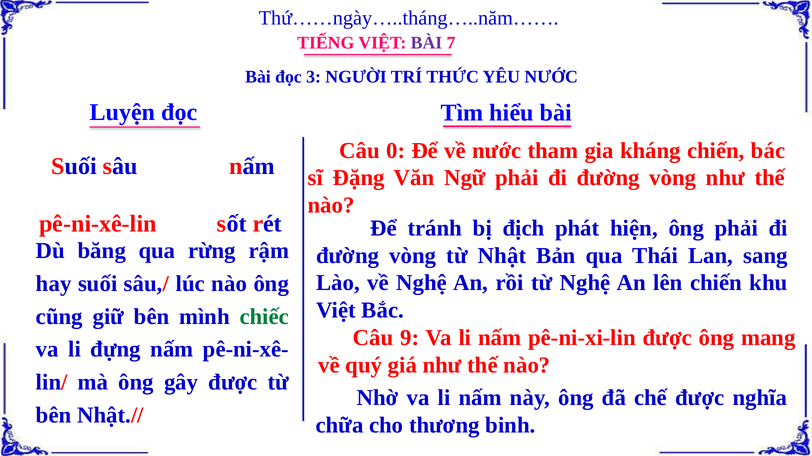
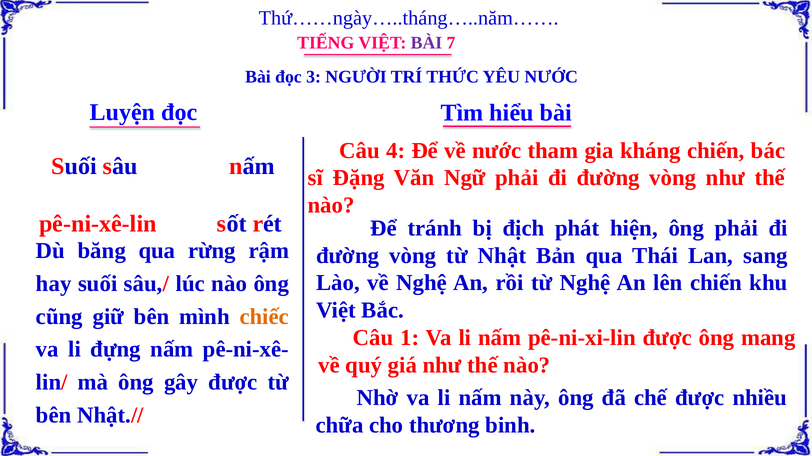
0: 0 -> 4
chiếc colour: green -> orange
9: 9 -> 1
nghĩa: nghĩa -> nhiều
